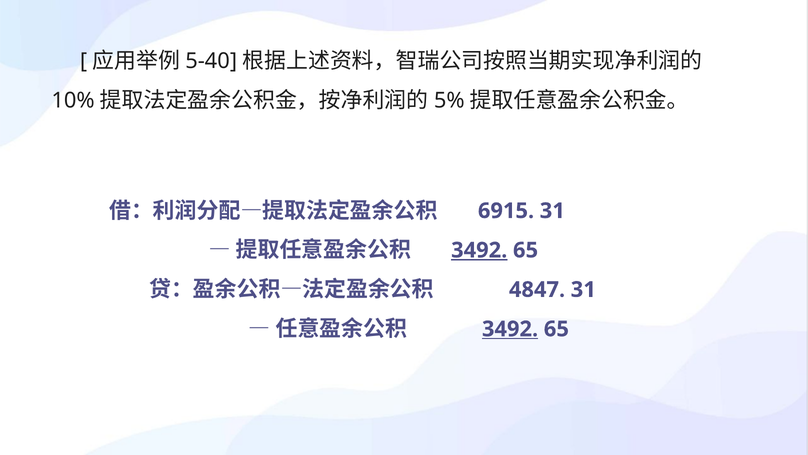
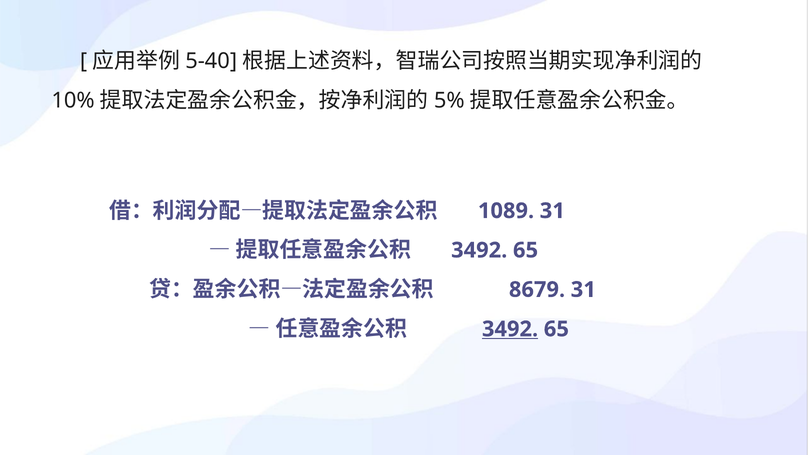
6915: 6915 -> 1089
3492 at (479, 250) underline: present -> none
4847: 4847 -> 8679
